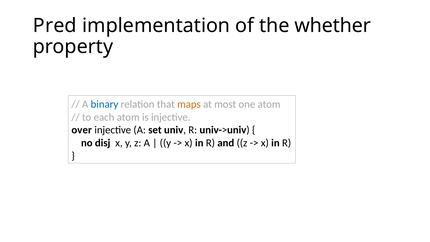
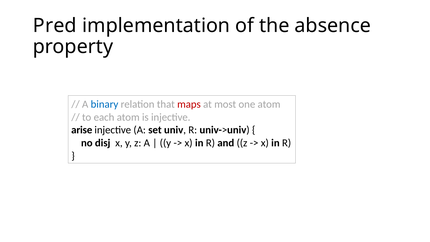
whether: whether -> absence
maps colour: orange -> red
over: over -> arise
